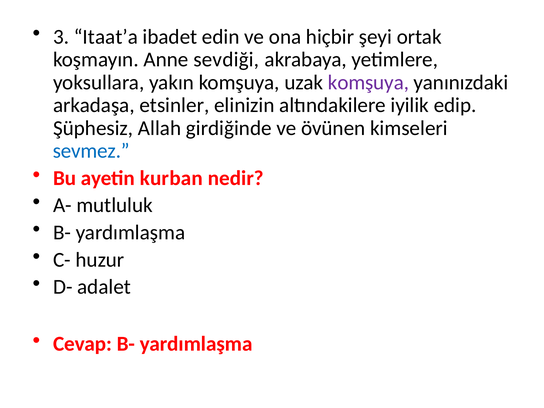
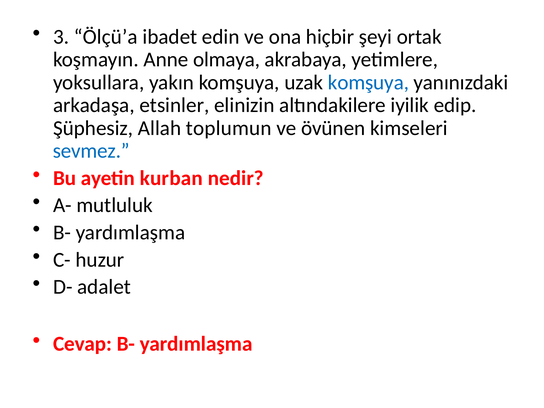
Itaat’a: Itaat’a -> Ölçü’a
sevdiği: sevdiği -> olmaya
komşuya at (368, 82) colour: purple -> blue
girdiğinde: girdiğinde -> toplumun
